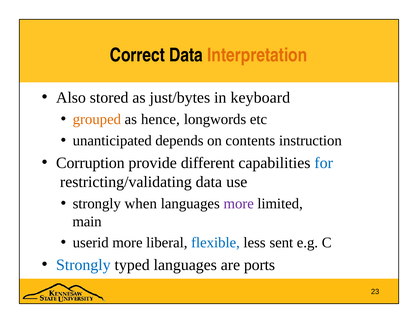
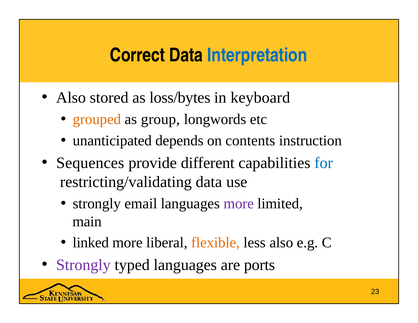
Interpretation colour: orange -> blue
just/bytes: just/bytes -> loss/bytes
hence: hence -> group
Corruption: Corruption -> Sequences
when: when -> email
userid: userid -> linked
flexible colour: blue -> orange
less sent: sent -> also
Strongly at (83, 265) colour: blue -> purple
